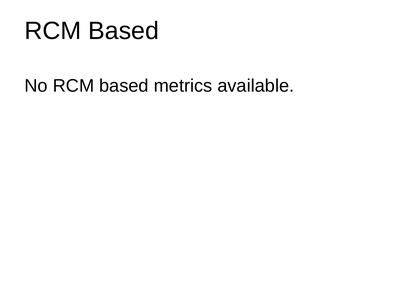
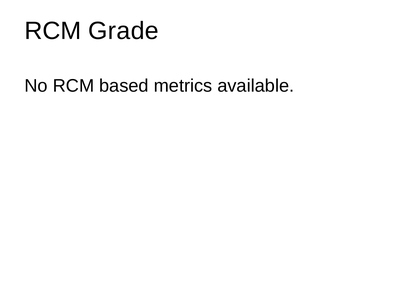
Based at (124, 31): Based -> Grade
